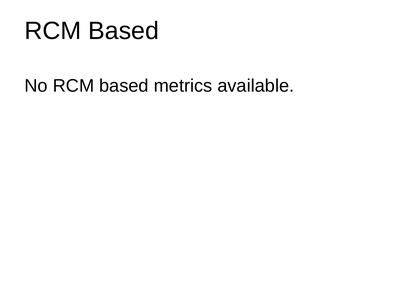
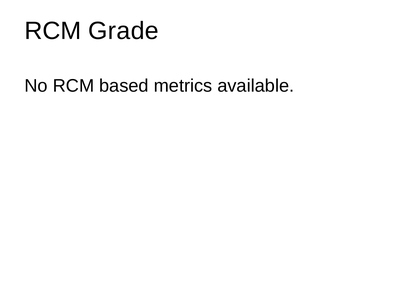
Based at (124, 31): Based -> Grade
